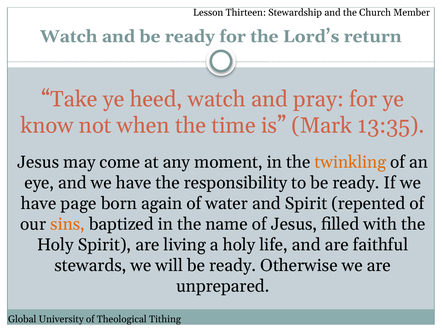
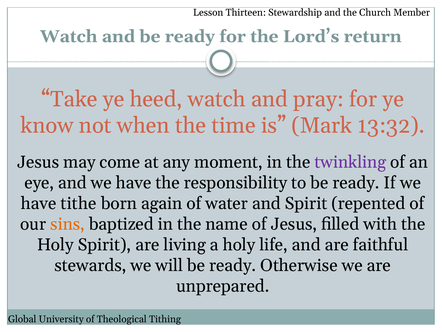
13:35: 13:35 -> 13:32
twinkling colour: orange -> purple
page: page -> tithe
